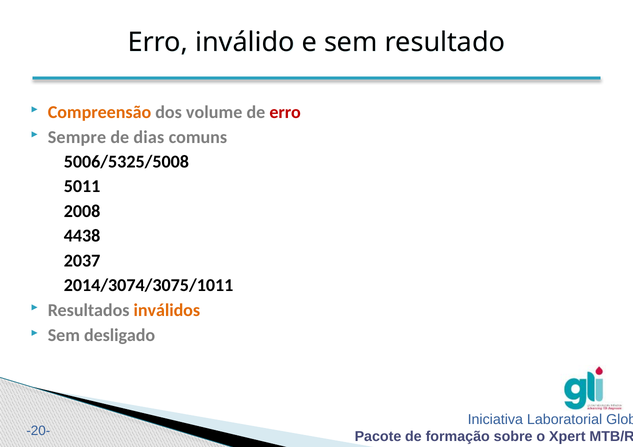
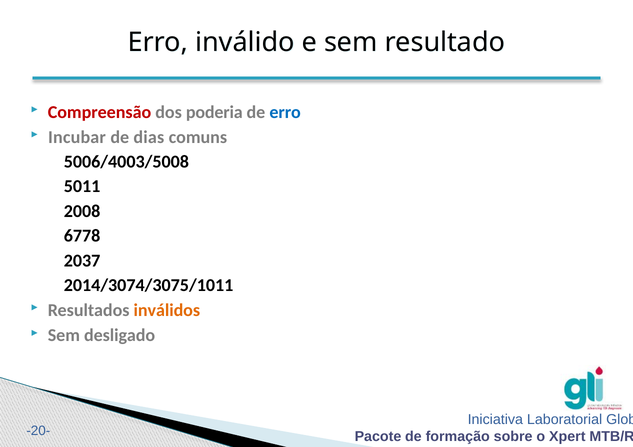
Compreensão colour: orange -> red
volume: volume -> poderia
erro at (285, 112) colour: red -> blue
Sempre: Sempre -> Incubar
5006/5325/5008: 5006/5325/5008 -> 5006/4003/5008
4438: 4438 -> 6778
